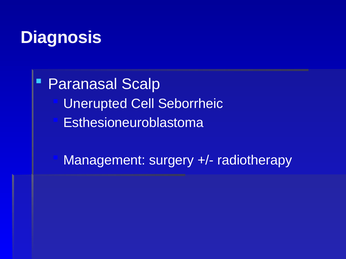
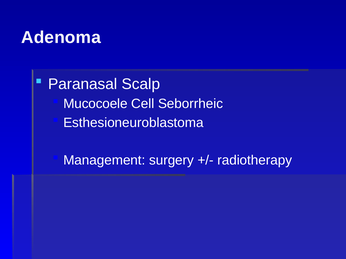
Diagnosis: Diagnosis -> Adenoma
Unerupted: Unerupted -> Mucocoele
